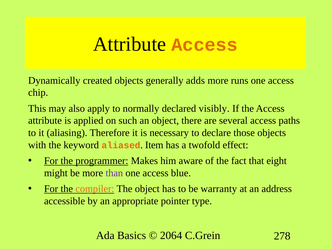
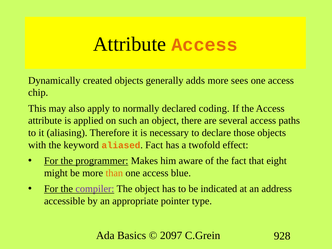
runs: runs -> sees
visibly: visibly -> coding
Item at (154, 145): Item -> Fact
than colour: purple -> orange
compiler colour: orange -> purple
warranty: warranty -> indicated
2064: 2064 -> 2097
278: 278 -> 928
